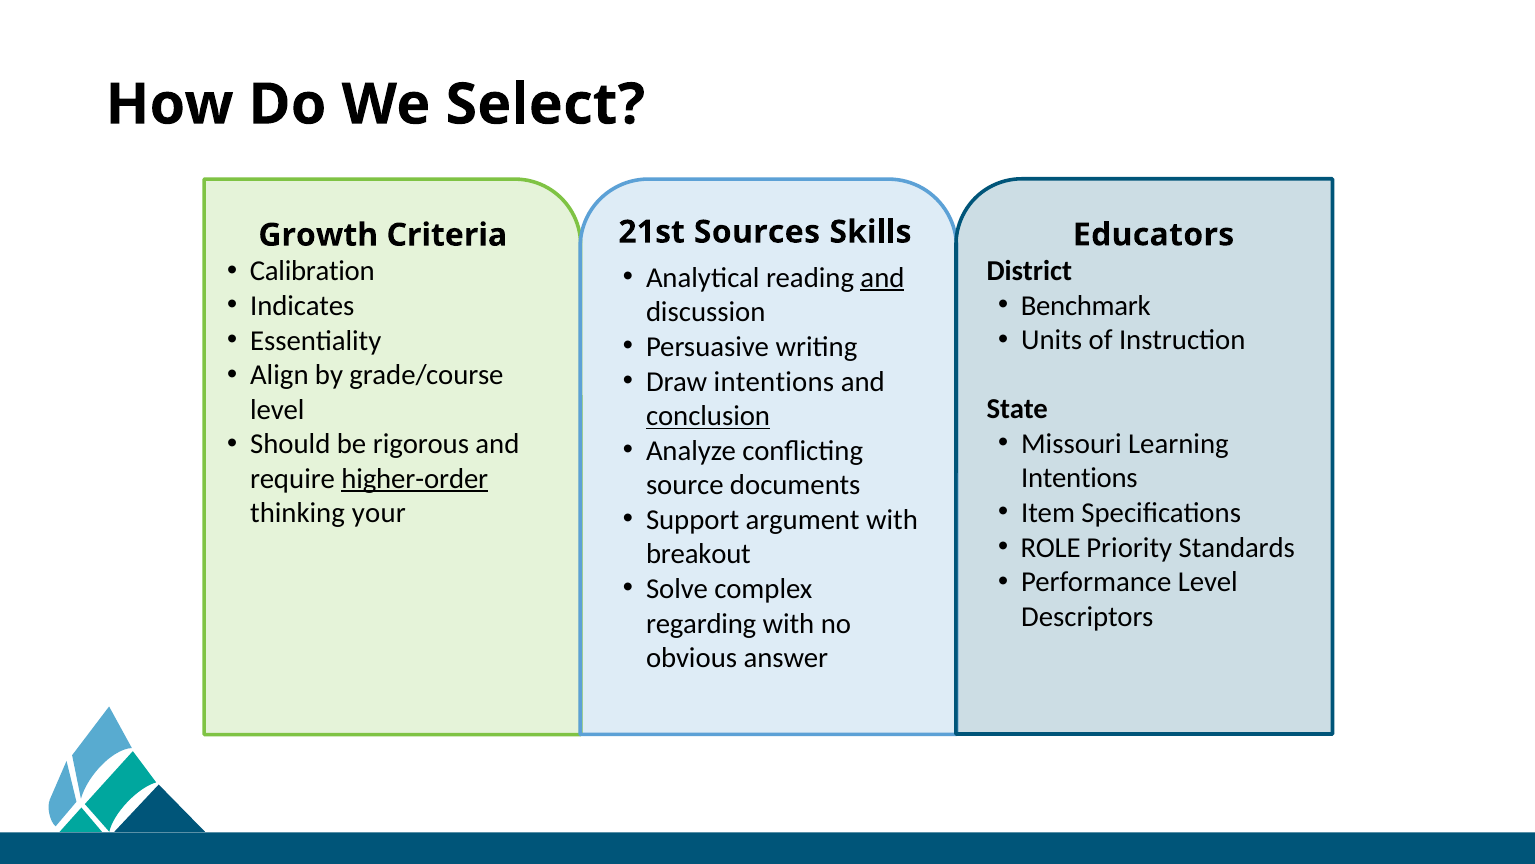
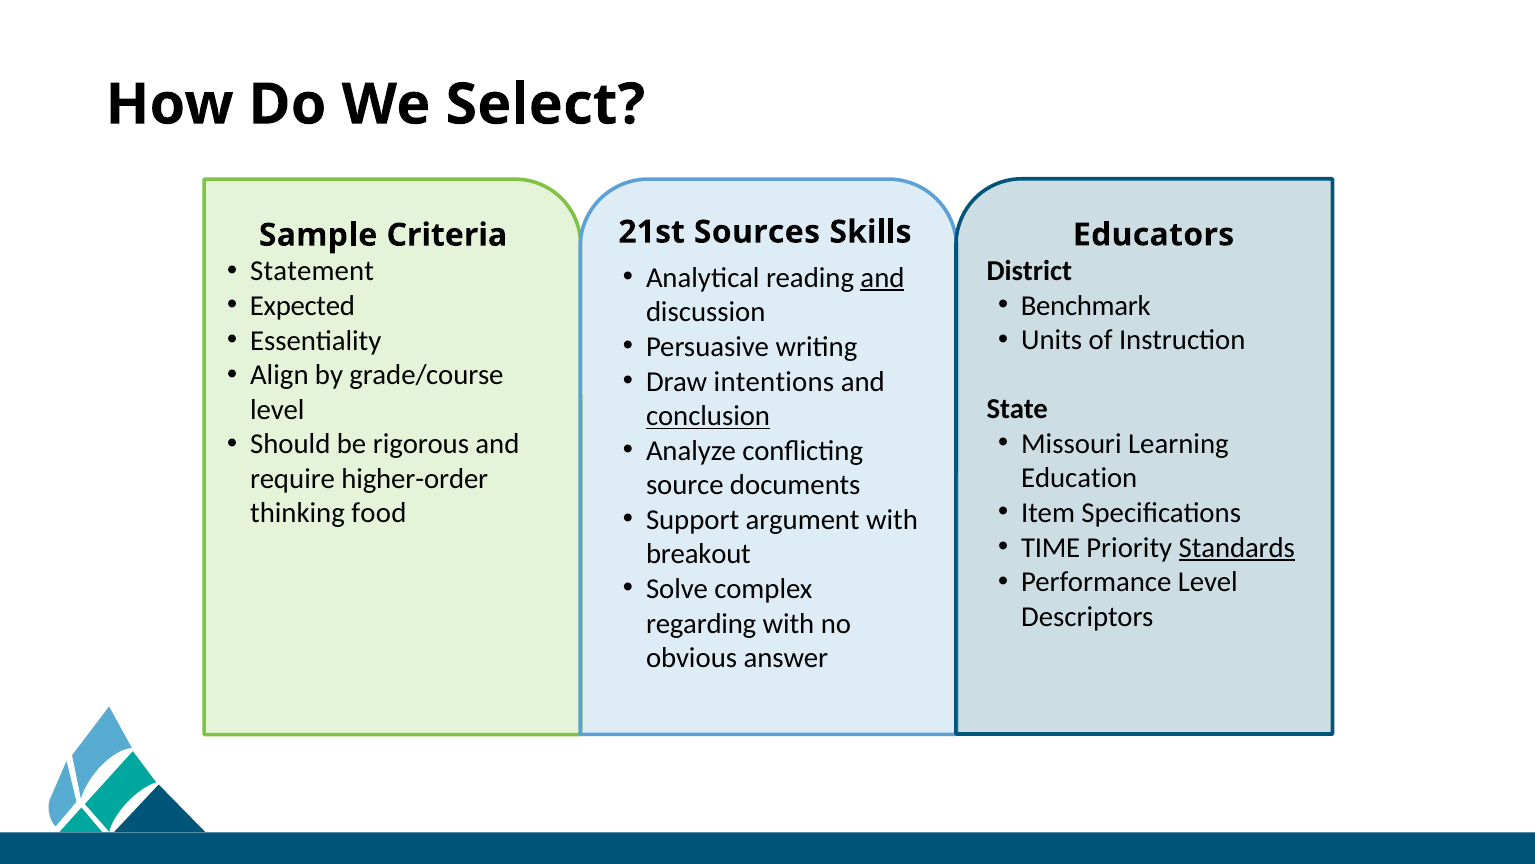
Growth: Growth -> Sample
Calibration: Calibration -> Statement
Indicates: Indicates -> Expected
Intentions at (1079, 478): Intentions -> Education
higher-order underline: present -> none
your: your -> food
ROLE: ROLE -> TIME
Standards underline: none -> present
